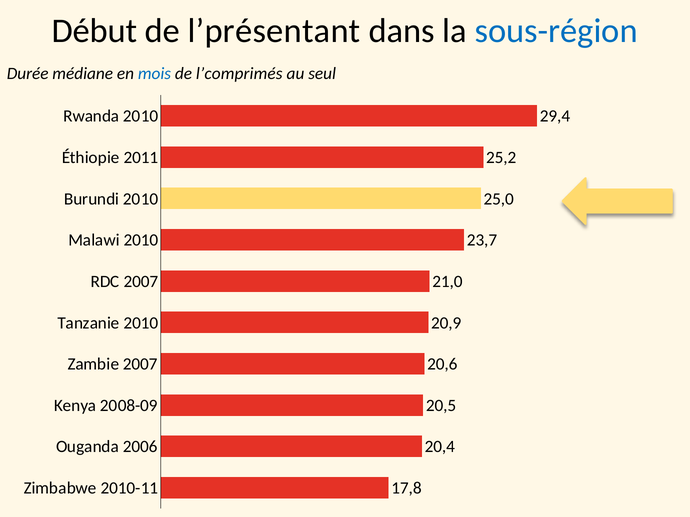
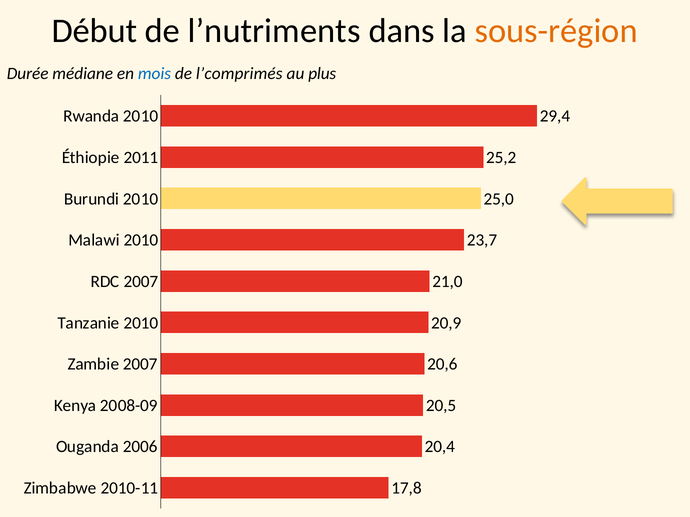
l’présentant: l’présentant -> l’nutriments
sous-région colour: blue -> orange
seul: seul -> plus
